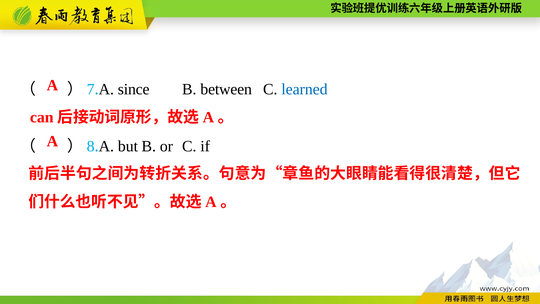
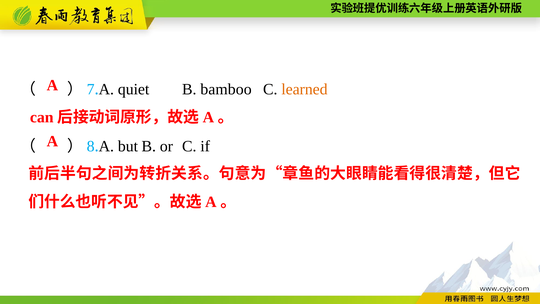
since: since -> quiet
between: between -> bamboo
learned colour: blue -> orange
